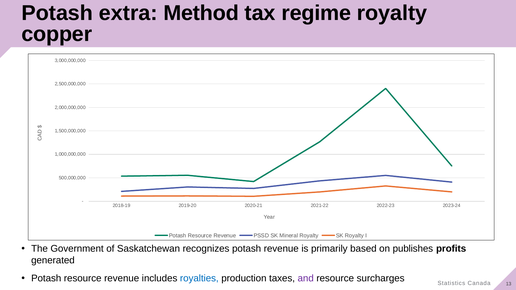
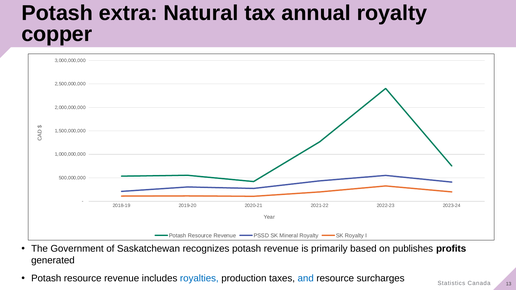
Method: Method -> Natural
regime: regime -> annual
and colour: purple -> blue
